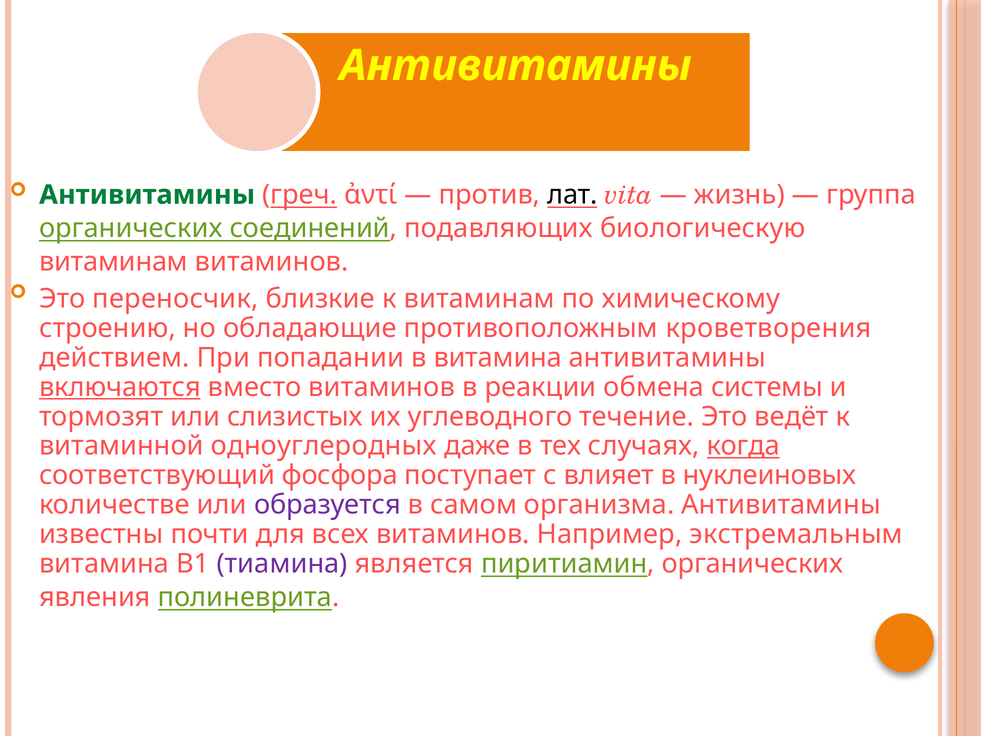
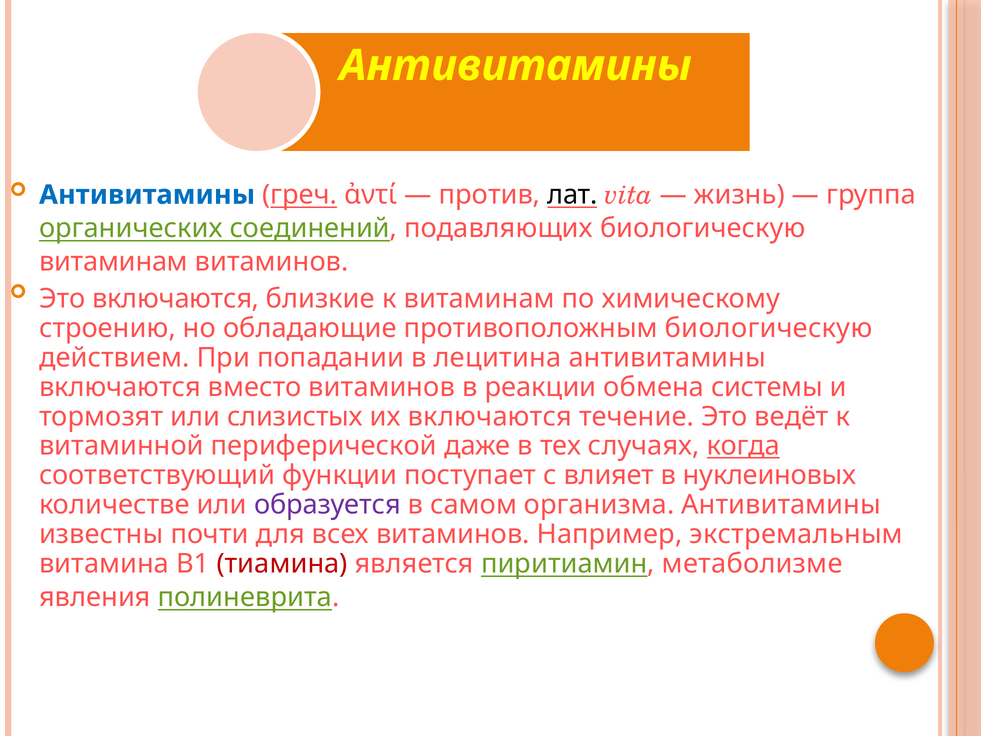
Антивитамины at (147, 195) colour: green -> blue
Это переносчик: переносчик -> включаются
противоположным кроветворения: кроветворения -> биологическую
в витамина: витамина -> лецитина
включаются at (120, 387) underline: present -> none
их углеводного: углеводного -> включаются
одноуглеродных: одноуглеродных -> периферической
фосфора: фосфора -> функции
тиамина colour: purple -> red
пиритиамин органических: органических -> метаболизме
